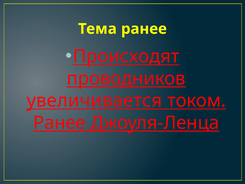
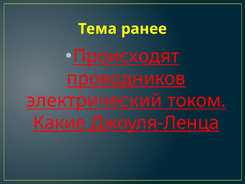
увеличивается: увеличивается -> электрический
Ранее at (59, 123): Ранее -> Какие
